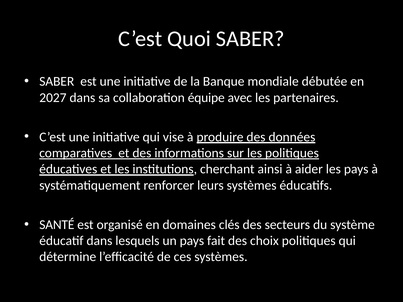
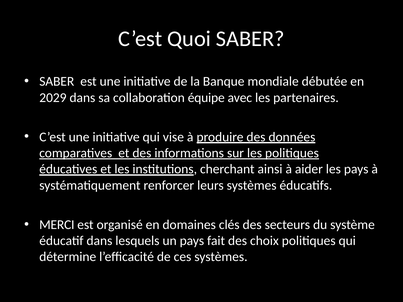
2027: 2027 -> 2029
SANTÉ: SANTÉ -> MERCI
